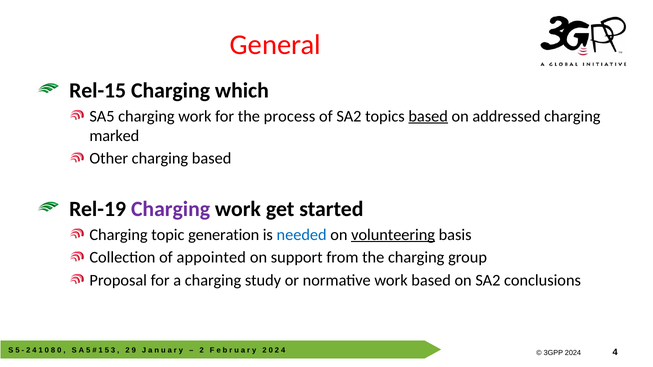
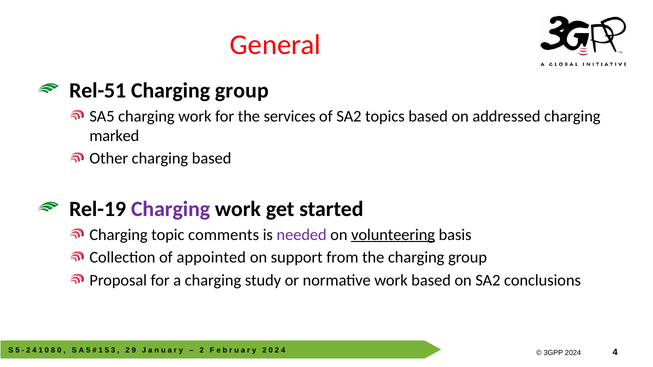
Rel-15: Rel-15 -> Rel-51
which at (242, 90): which -> group
process: process -> services
based at (428, 116) underline: present -> none
generation: generation -> comments
needed colour: blue -> purple
